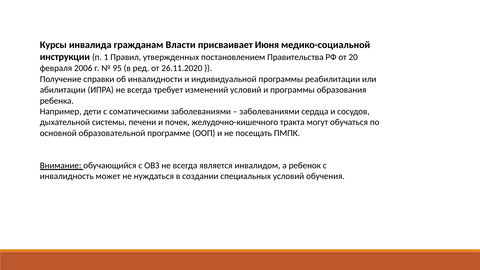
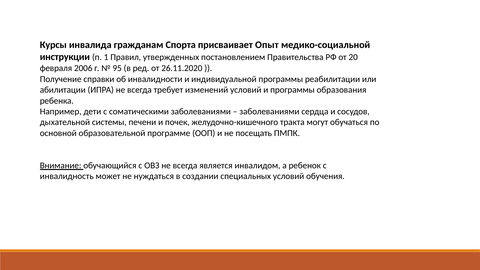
Власти: Власти -> Спорта
Июня: Июня -> Опыт
